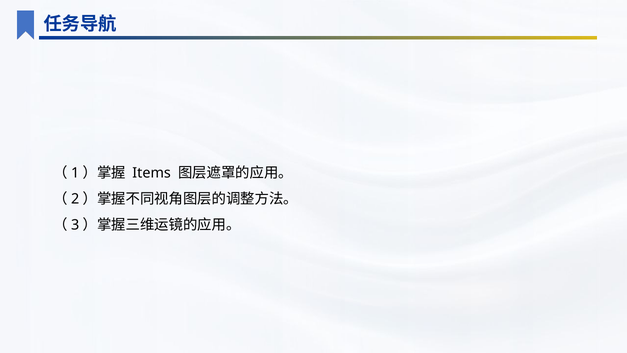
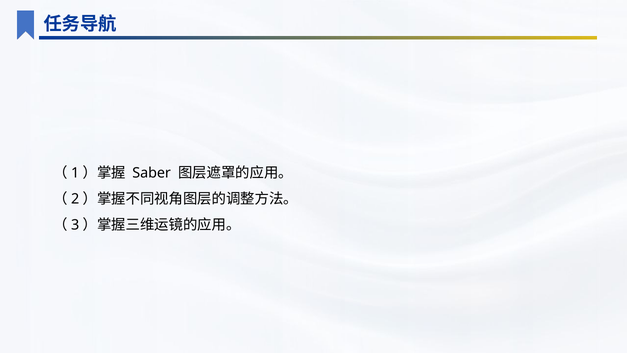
Items: Items -> Saber
